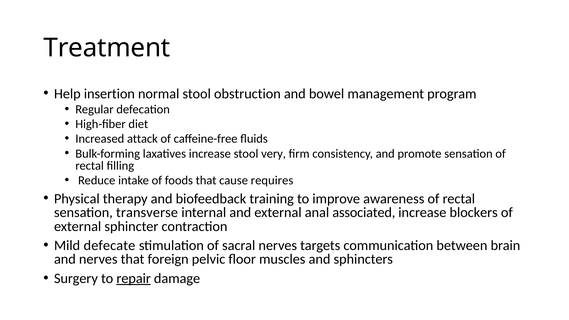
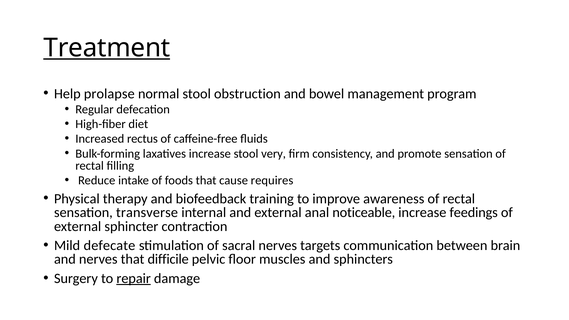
Treatment underline: none -> present
insertion: insertion -> prolapse
attack: attack -> rectus
associated: associated -> noticeable
blockers: blockers -> feedings
foreign: foreign -> difficile
